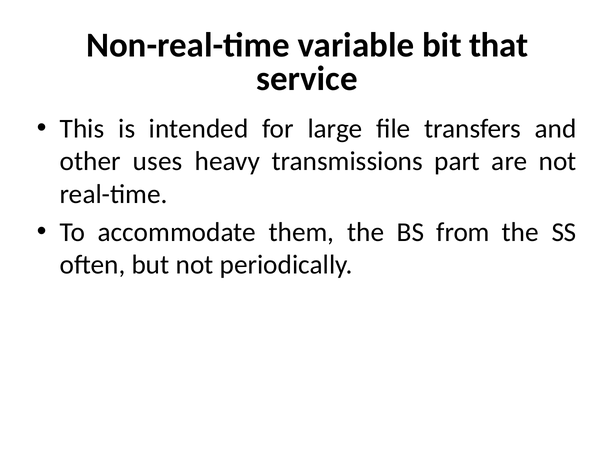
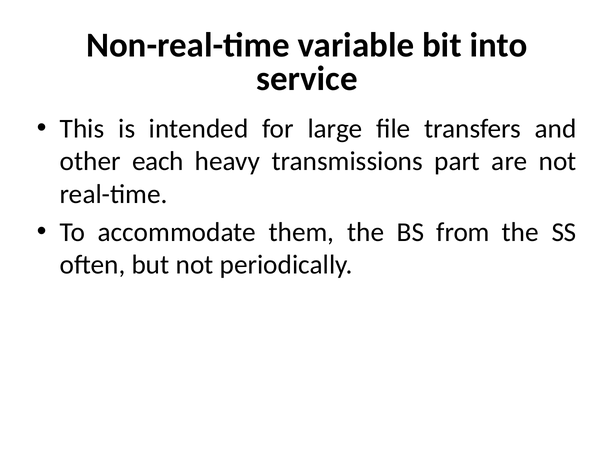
that: that -> into
uses: uses -> each
